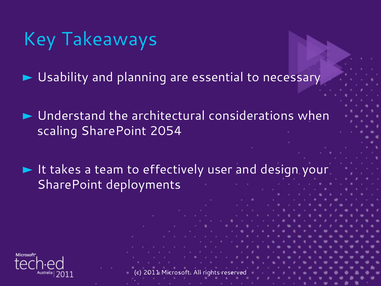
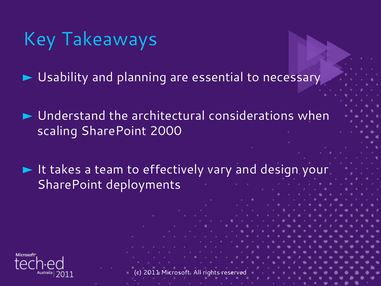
2054: 2054 -> 2000
user: user -> vary
